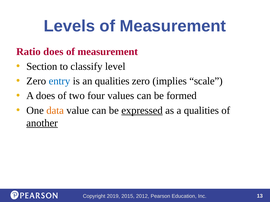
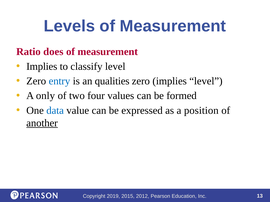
Section at (42, 67): Section -> Implies
implies scale: scale -> level
A does: does -> only
data colour: orange -> blue
expressed underline: present -> none
a qualities: qualities -> position
